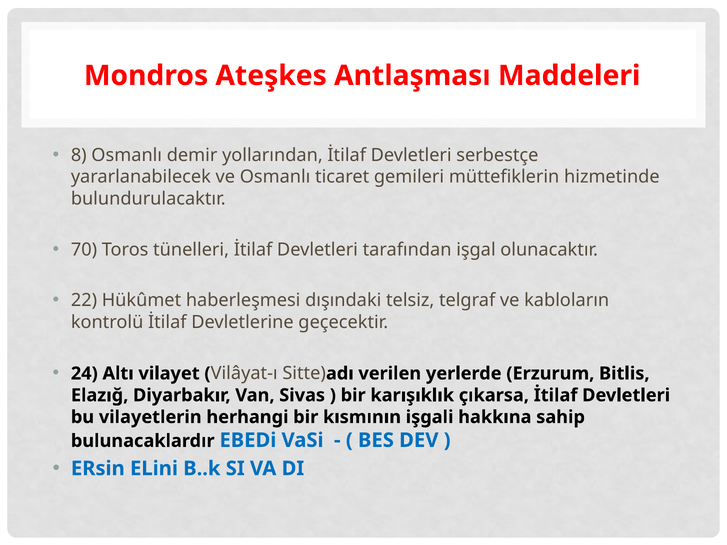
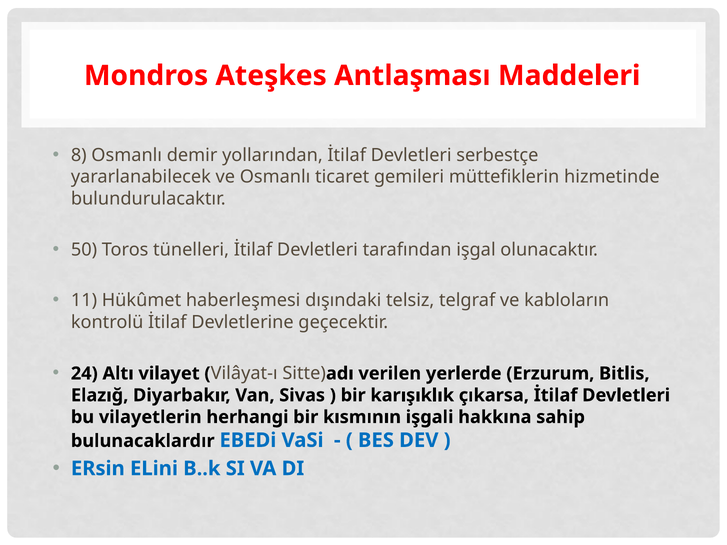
70: 70 -> 50
22: 22 -> 11
